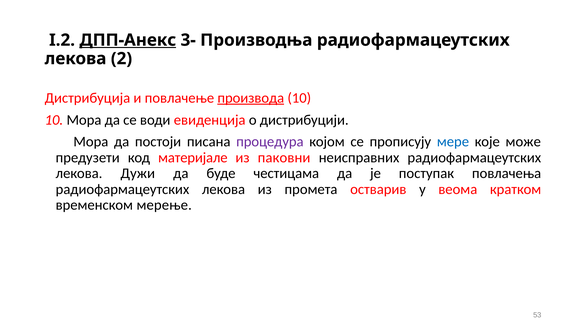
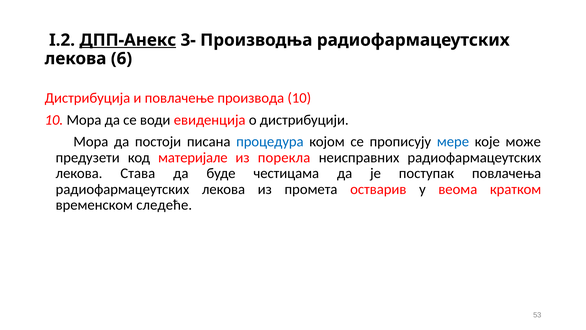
2: 2 -> 6
производа underline: present -> none
процедура colour: purple -> blue
паковни: паковни -> порекла
Дужи: Дужи -> Става
мерење: мерење -> следеће
